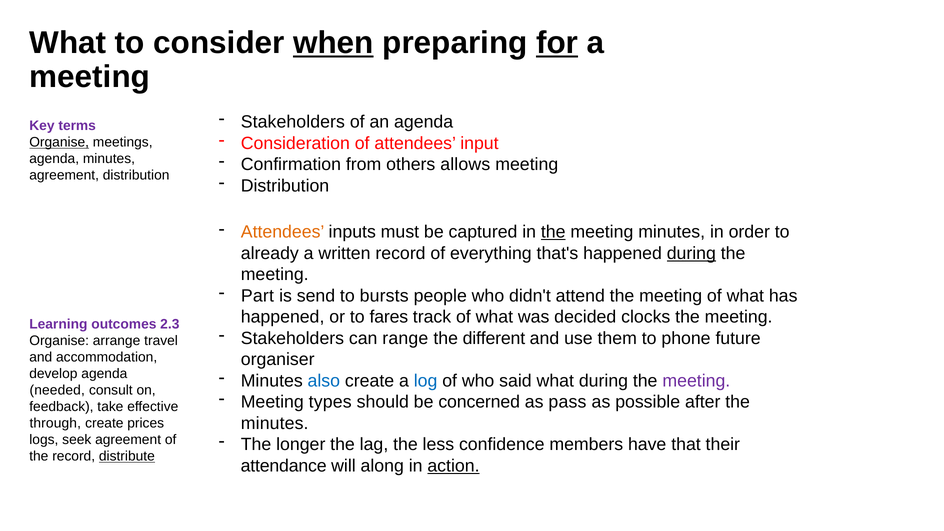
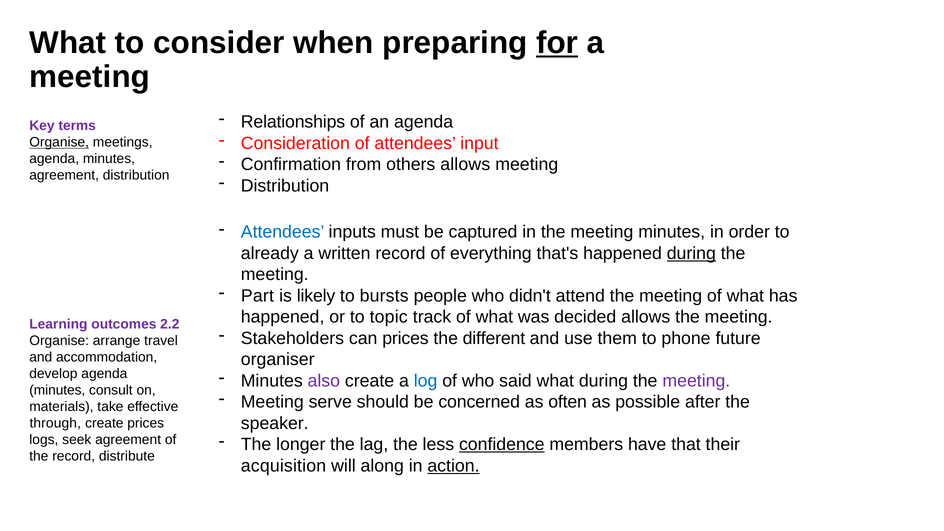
when underline: present -> none
Stakeholders at (293, 122): Stakeholders -> Relationships
Attendees at (283, 232) colour: orange -> blue
the at (553, 232) underline: present -> none
send: send -> likely
fares: fares -> topic
decided clocks: clocks -> allows
2.3: 2.3 -> 2.2
can range: range -> prices
also colour: blue -> purple
needed at (57, 390): needed -> minutes
types: types -> serve
pass: pass -> often
feedback: feedback -> materials
minutes at (275, 423): minutes -> speaker
confidence underline: none -> present
distribute underline: present -> none
attendance: attendance -> acquisition
